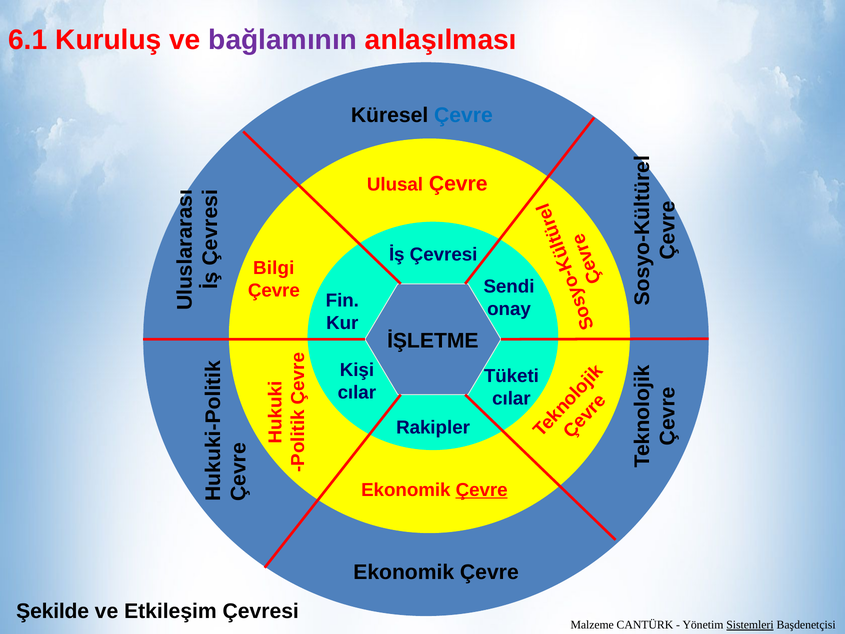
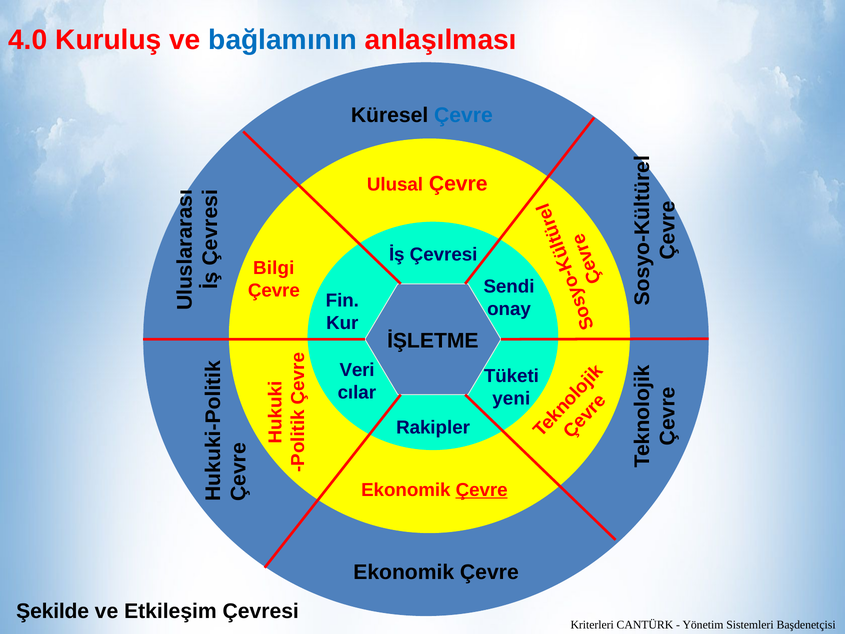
6.1: 6.1 -> 4.0
bağlamının colour: purple -> blue
Kişi: Kişi -> Veri
cılar at (511, 399): cılar -> yeni
Malzeme: Malzeme -> Kriterleri
Sistemleri underline: present -> none
